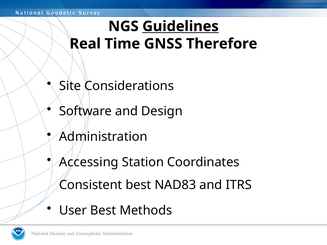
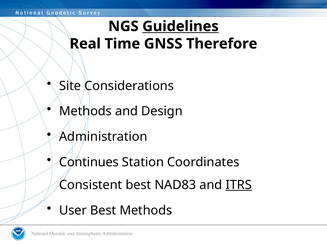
Software at (86, 111): Software -> Methods
Accessing: Accessing -> Continues
ITRS underline: none -> present
